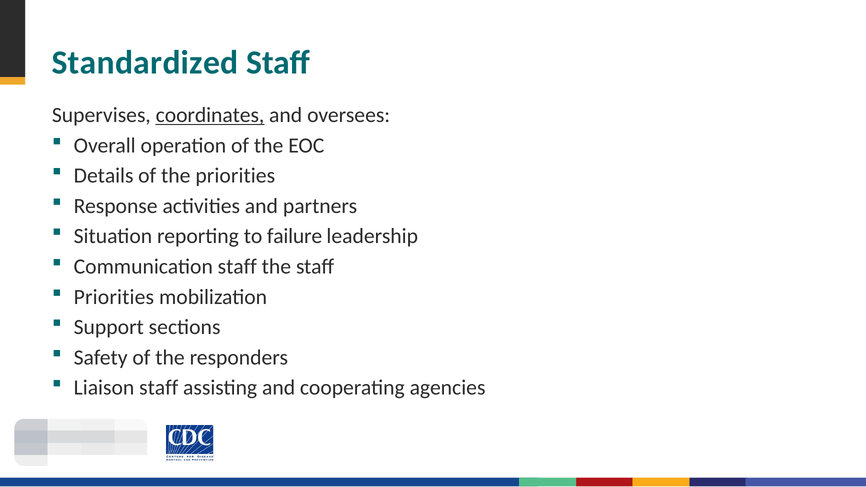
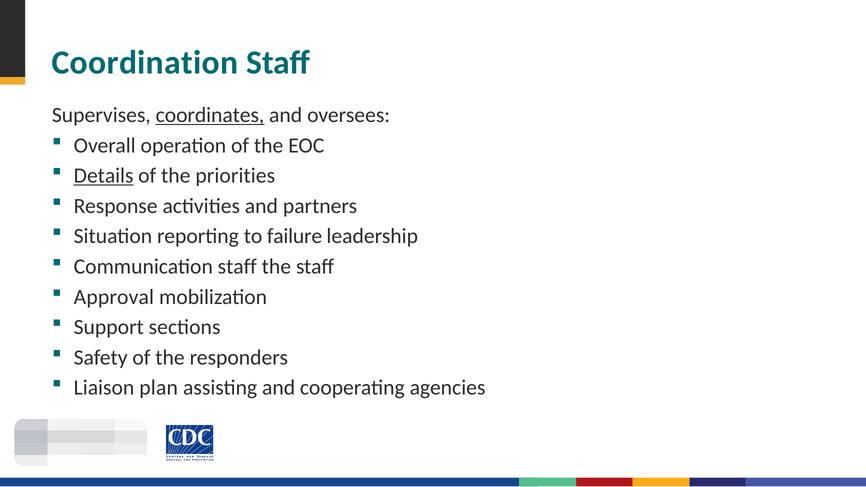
Standardized: Standardized -> Coordination
Details underline: none -> present
Priorities at (114, 297): Priorities -> Approval
Liaison staff: staff -> plan
